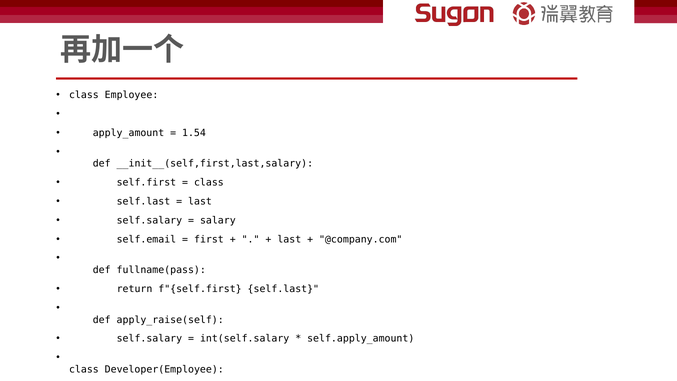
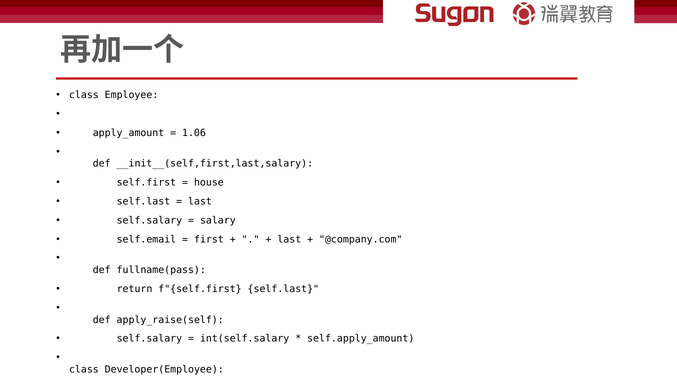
1.54: 1.54 -> 1.06
class at (209, 182): class -> house
